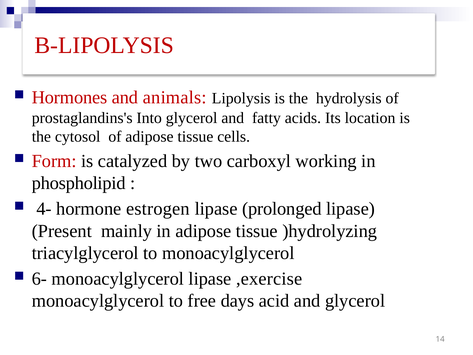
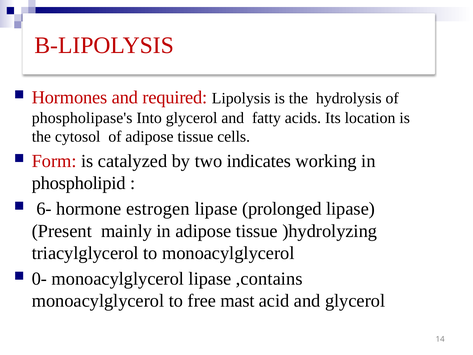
animals: animals -> required
prostaglandins's: prostaglandins's -> phospholipase's
carboxyl: carboxyl -> indicates
4-: 4- -> 6-
6-: 6- -> 0-
,exercise: ,exercise -> ,contains
days: days -> mast
